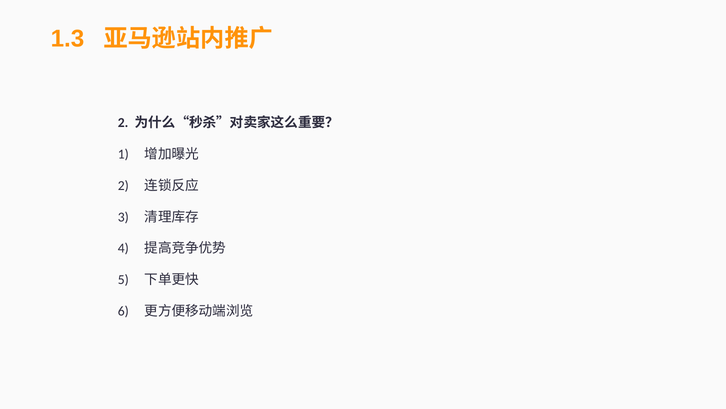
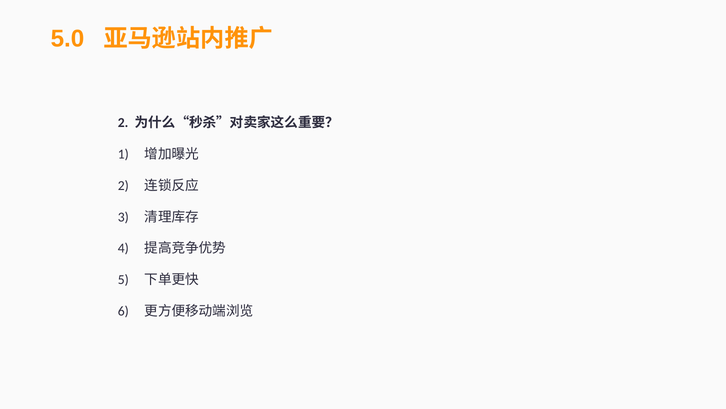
1.3: 1.3 -> 5.0
